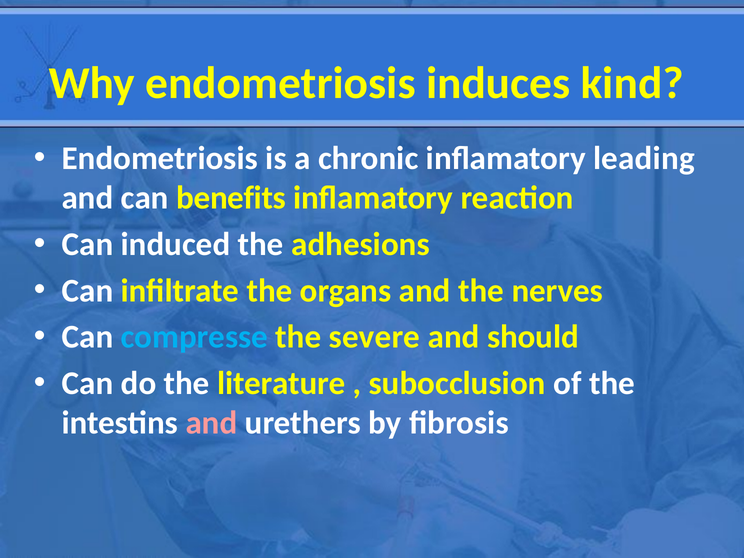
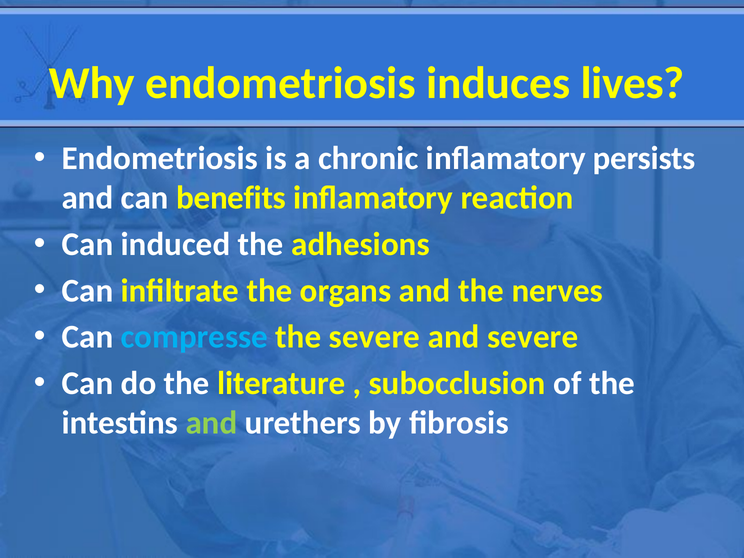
kind: kind -> lives
leading: leading -> persists
and should: should -> severe
and at (211, 423) colour: pink -> light green
